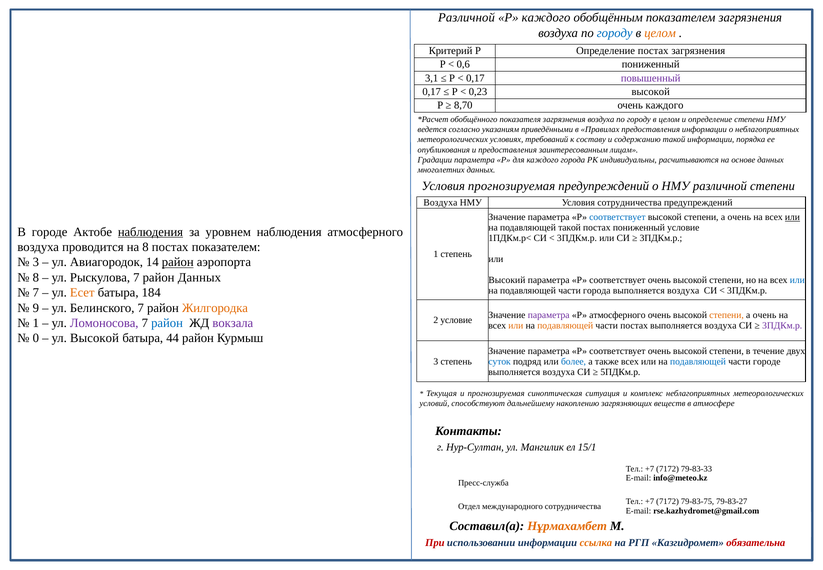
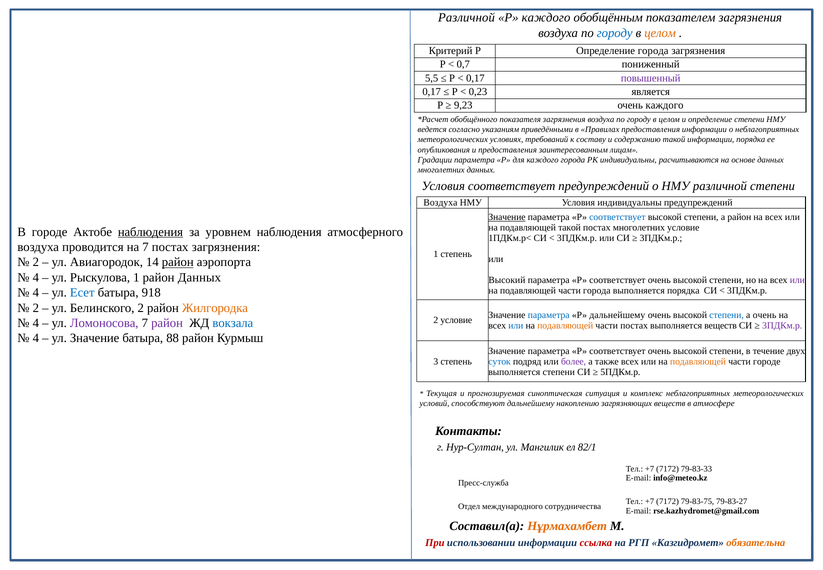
Определение постах: постах -> города
0,6: 0,6 -> 0,7
3,1: 3,1 -> 5,5
0,23 высокой: высокой -> является
8,70: 8,70 -> 9,23
Условия прогнозируемая: прогнозируемая -> соответствует
Условия сотрудничества: сотрудничества -> индивидуальны
Значение at (507, 217) underline: none -> present
очень at (739, 217): очень -> район
или at (792, 217) underline: present -> none
постах пониженный: пониженный -> многолетних
на 8: 8 -> 7
постах показателем: показателем -> загрязнения
3 at (36, 262): 3 -> 2
8 at (36, 277): 8 -> 4
Рыскулова 7: 7 -> 1
или at (797, 280) colour: blue -> purple
воздуха at (683, 291): воздуха -> порядка
7 at (36, 293): 7 -> 4
Есет colour: orange -> blue
184: 184 -> 918
9 at (36, 308): 9 -> 2
Белинского 7: 7 -> 2
параметра at (549, 315) colour: purple -> blue
Р атмосферного: атмосферного -> дальнейшему
степени at (727, 315) colour: orange -> blue
1 at (36, 323): 1 -> 4
район at (167, 323) colour: blue -> purple
вокзала colour: purple -> blue
или at (516, 325) colour: orange -> blue
постах выполняется воздуха: воздуха -> веществ
0 at (36, 338): 0 -> 4
ул Высокой: Высокой -> Значение
44: 44 -> 88
более colour: blue -> purple
подавляющей at (698, 361) colour: blue -> orange
воздуха at (559, 372): воздуха -> степени
15/1: 15/1 -> 82/1
ссылка colour: orange -> red
обязательна colour: red -> orange
